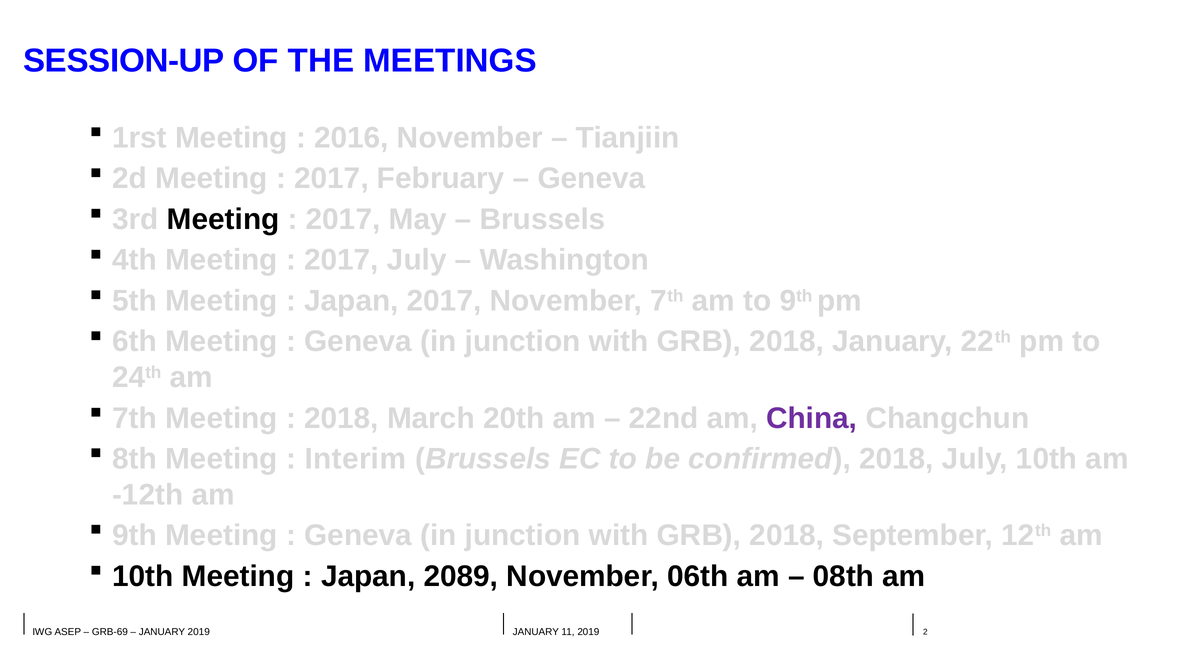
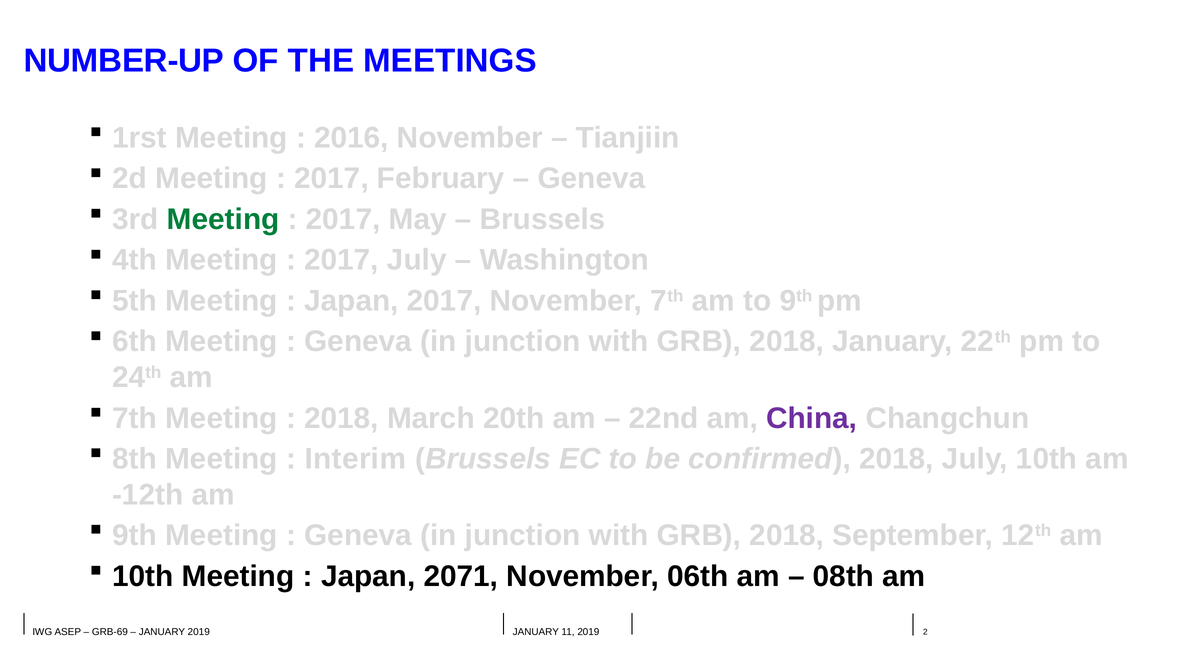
SESSION-UP: SESSION-UP -> NUMBER-UP
Meeting at (223, 219) colour: black -> green
2089: 2089 -> 2071
